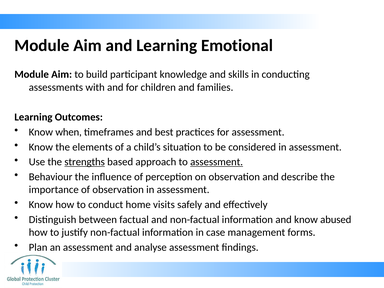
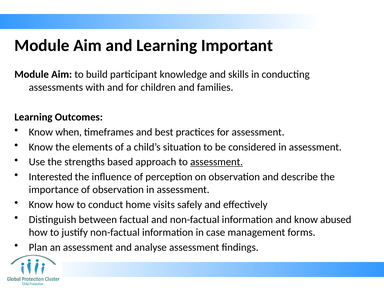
Emotional: Emotional -> Important
strengths underline: present -> none
Behaviour: Behaviour -> Interested
